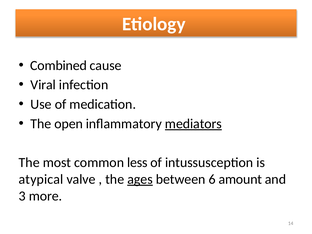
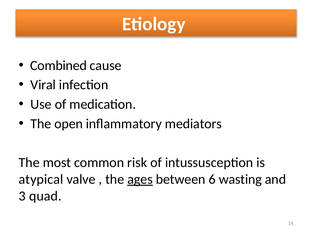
mediators underline: present -> none
less: less -> risk
amount: amount -> wasting
more: more -> quad
